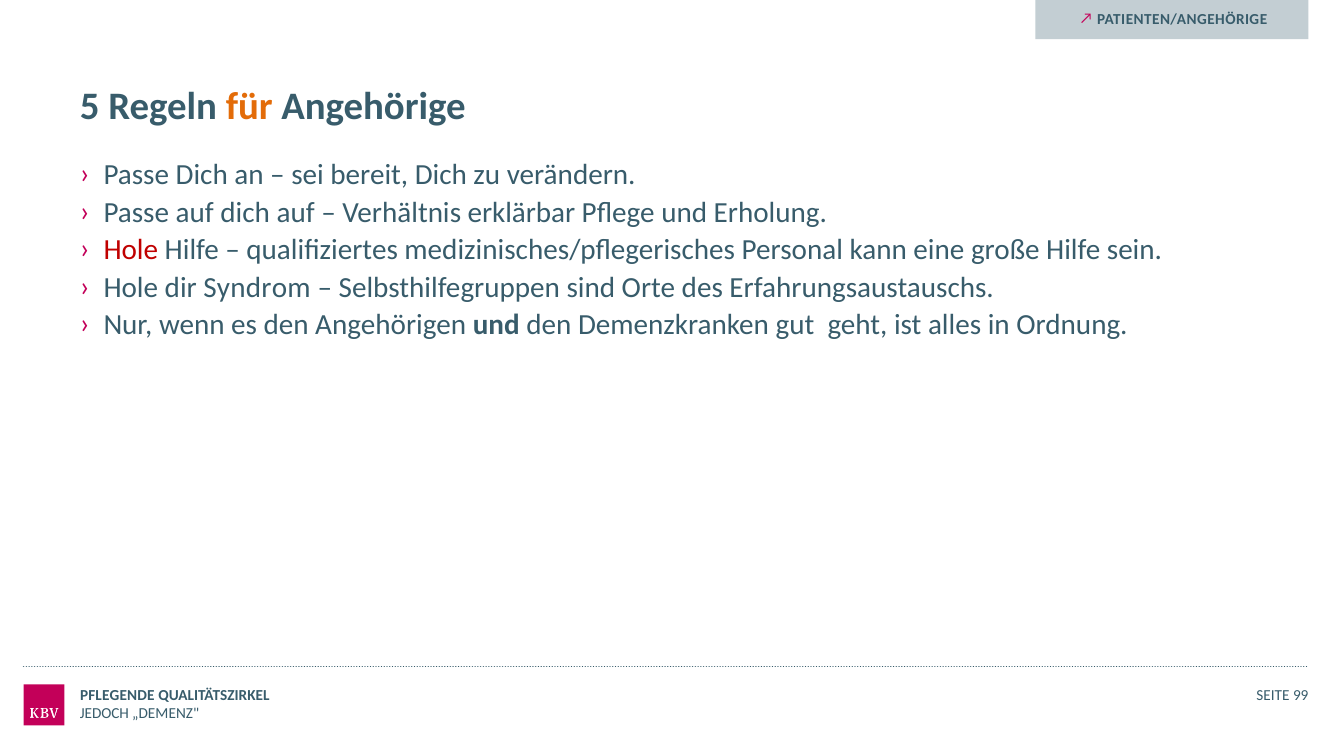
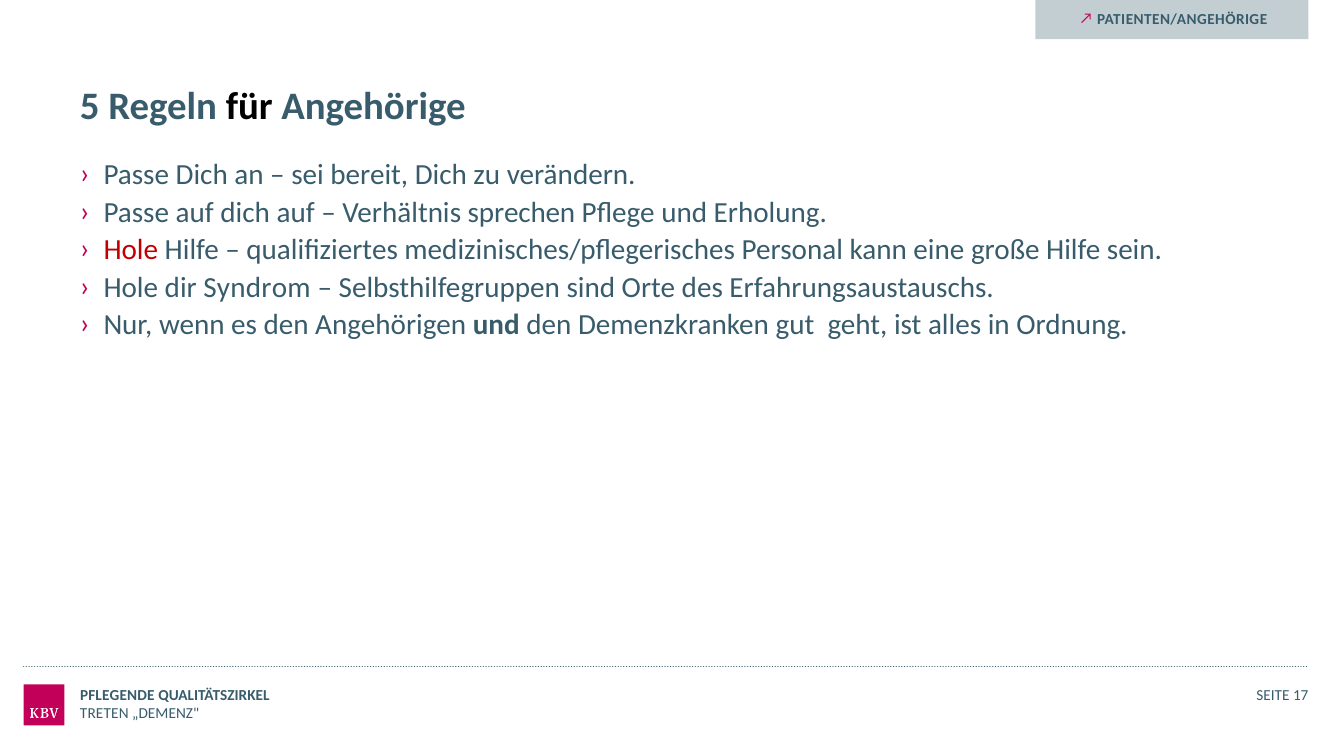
für colour: orange -> black
erklärbar: erklärbar -> sprechen
99: 99 -> 17
JEDOCH: JEDOCH -> TRETEN
